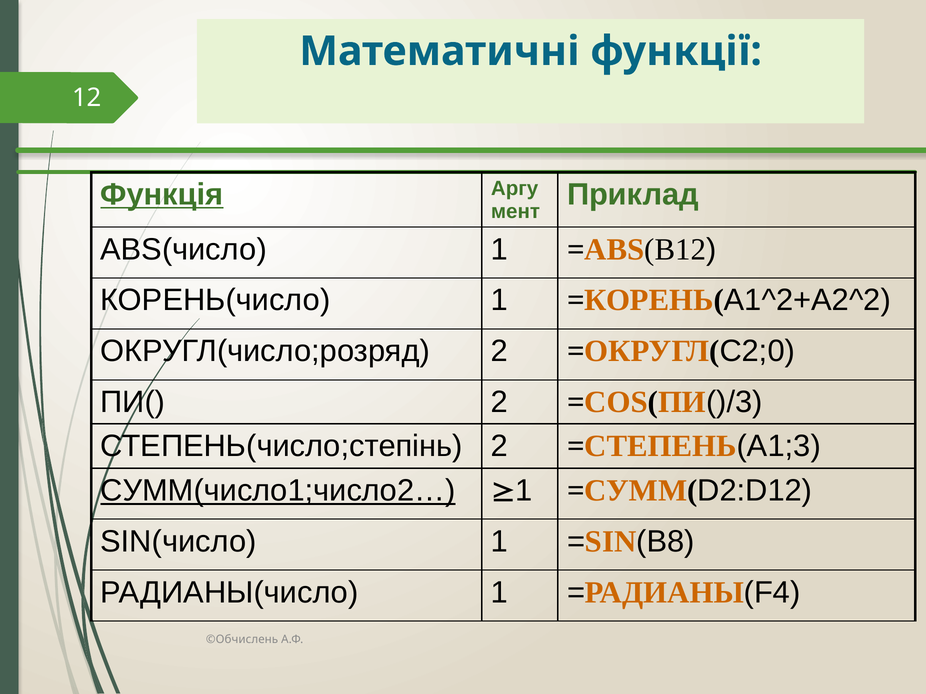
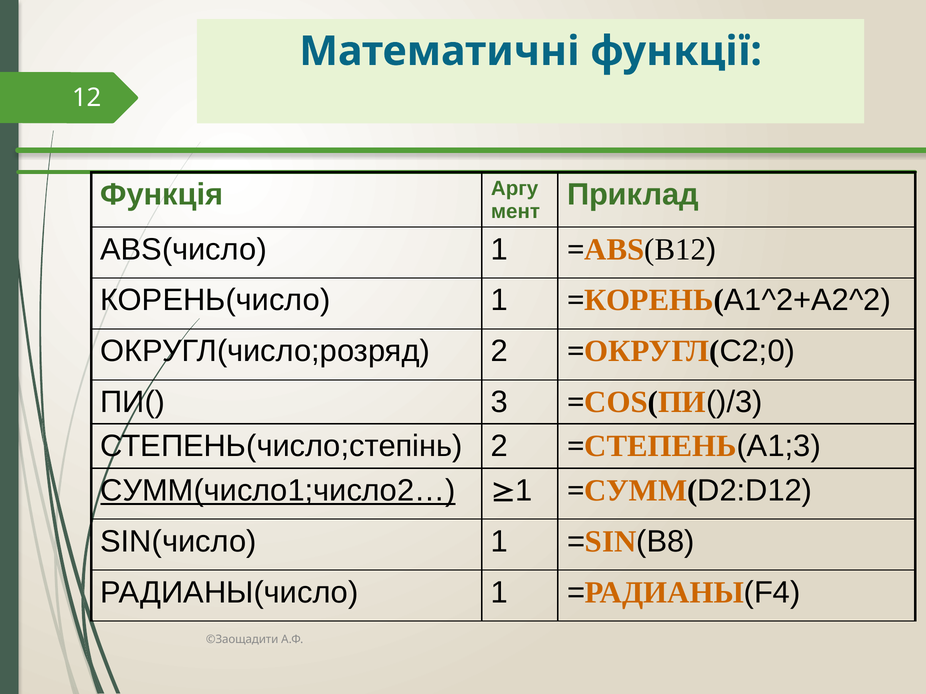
Функція underline: present -> none
ПИ( 2: 2 -> 3
©Обчислень: ©Обчислень -> ©Заощадити
